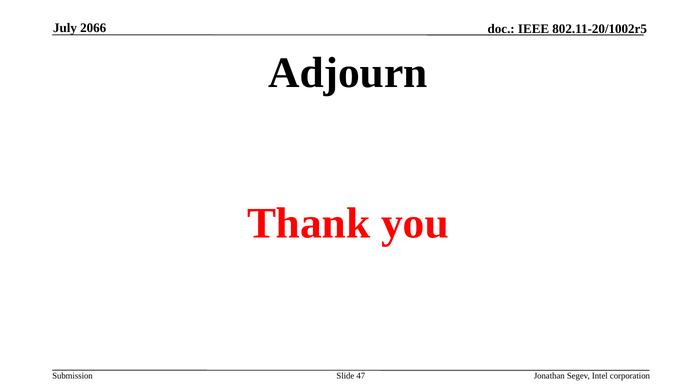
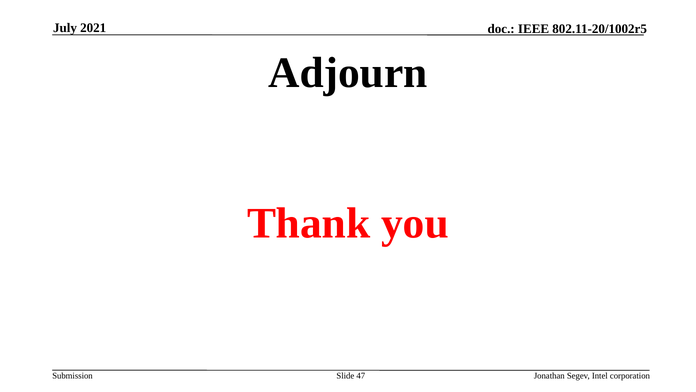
2066: 2066 -> 2021
